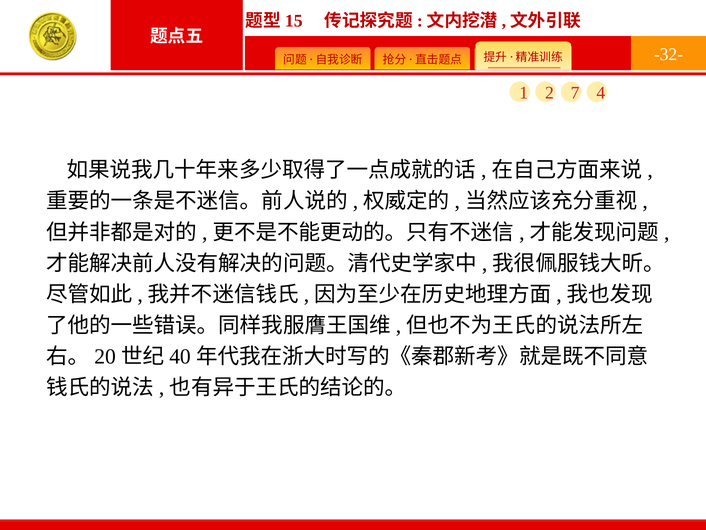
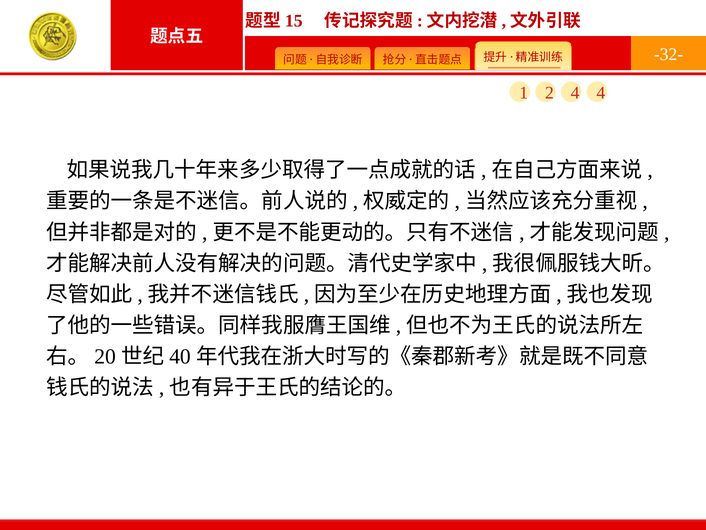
2 7: 7 -> 4
